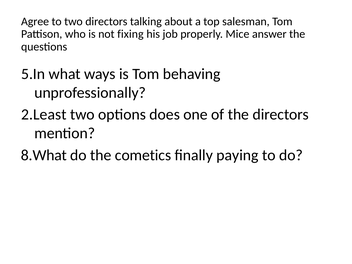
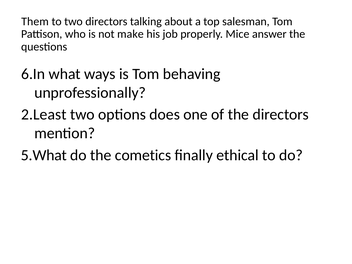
Agree: Agree -> Them
fixing: fixing -> make
5.In: 5.In -> 6.In
8.What: 8.What -> 5.What
paying: paying -> ethical
